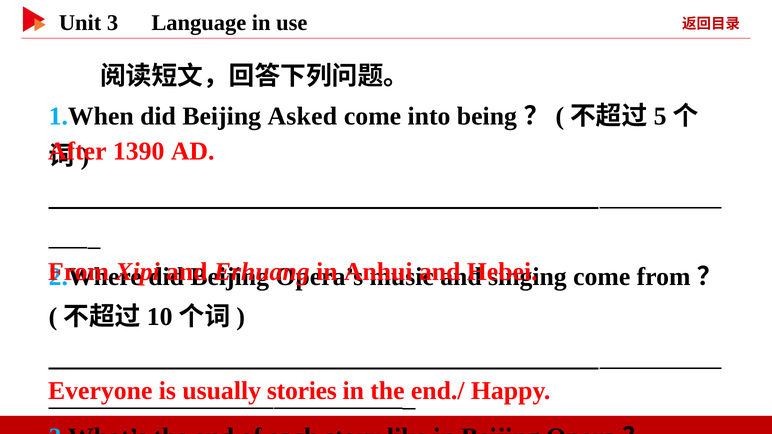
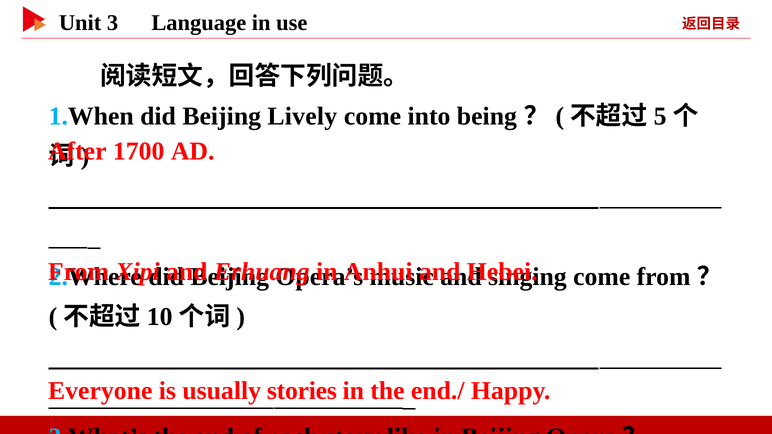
Asked: Asked -> Lively
1390: 1390 -> 1700
